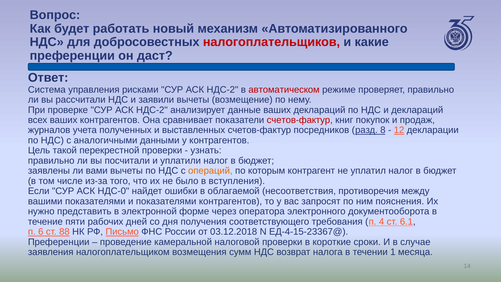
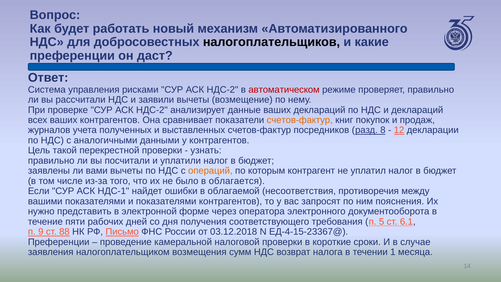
налогоплательщиков colour: red -> black
счетов-фактур at (300, 120) colour: red -> orange
вступления: вступления -> облагается
НДС-0: НДС-0 -> НДС-1
4: 4 -> 5
6: 6 -> 9
